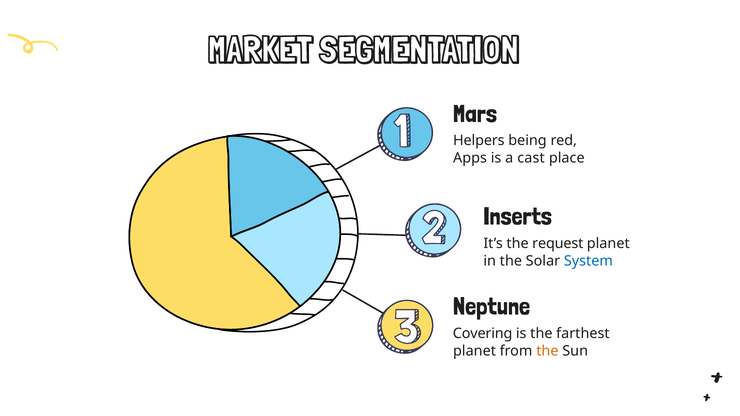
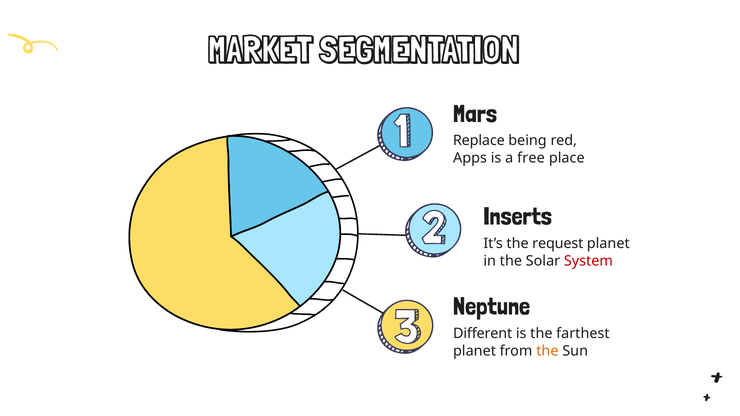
Helpers: Helpers -> Replace
cast: cast -> free
System colour: blue -> red
Covering: Covering -> Different
